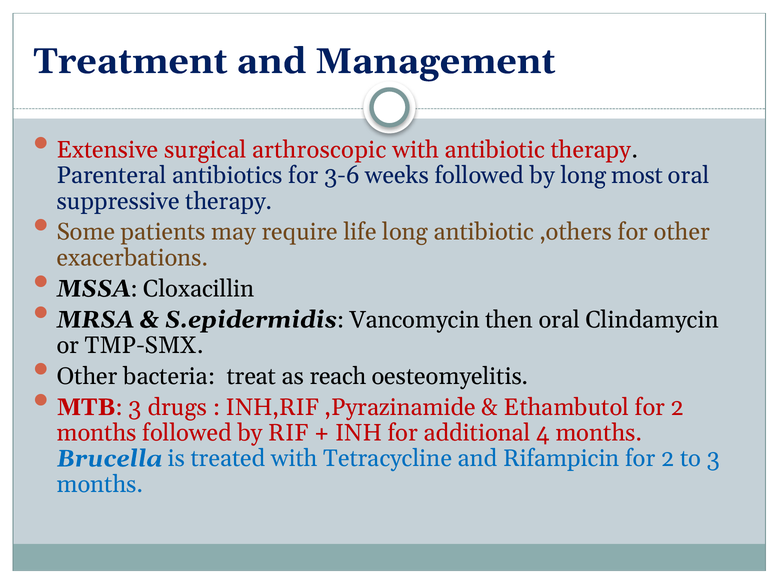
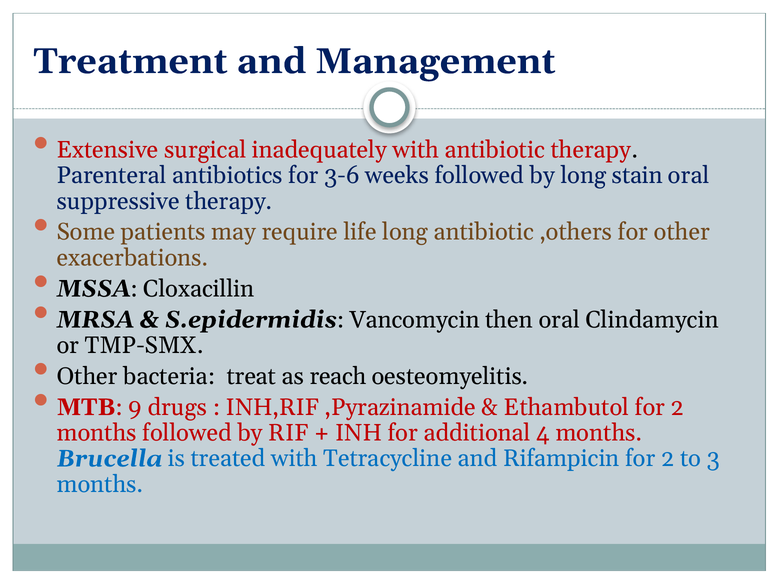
arthroscopic: arthroscopic -> inadequately
most: most -> stain
MTB 3: 3 -> 9
